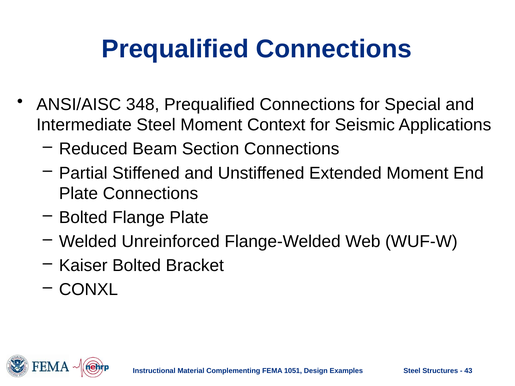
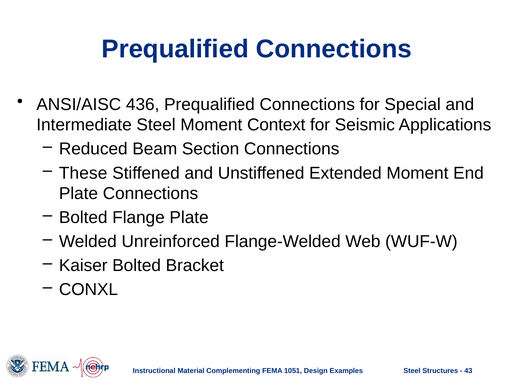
348: 348 -> 436
Partial: Partial -> These
